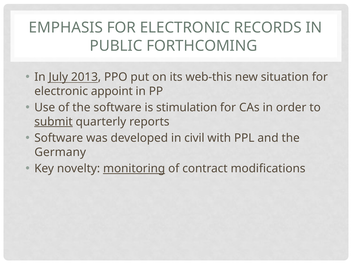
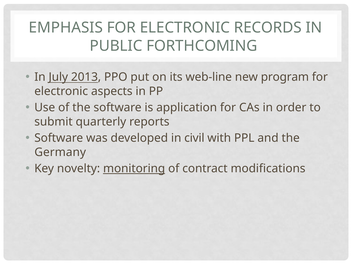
web-this: web-this -> web-line
situation: situation -> program
appoint: appoint -> aspects
stimulation: stimulation -> application
submit underline: present -> none
